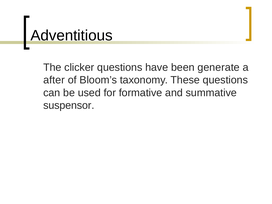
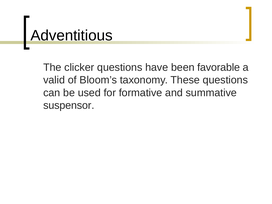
generate: generate -> favorable
after: after -> valid
